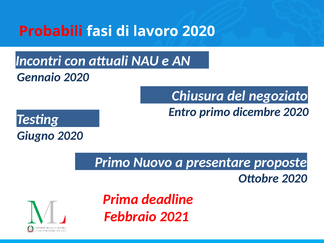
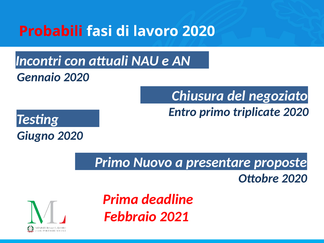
dicembre: dicembre -> triplicate
